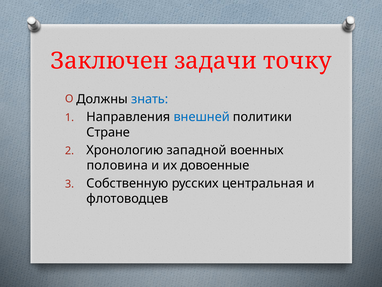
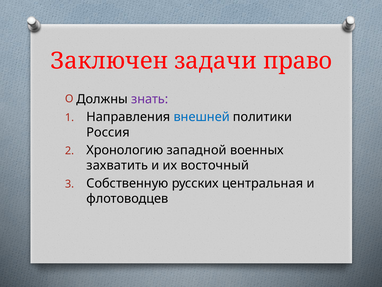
точку: точку -> право
знать colour: blue -> purple
Стране: Стране -> Россия
половина: половина -> захватить
довоенные: довоенные -> восточный
